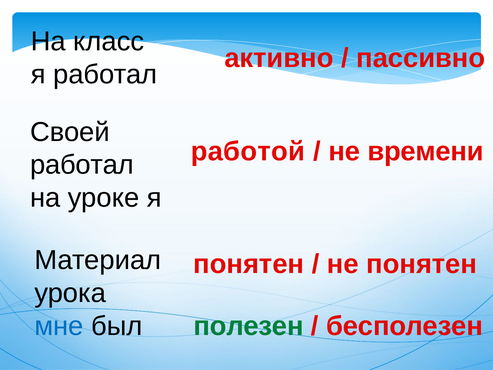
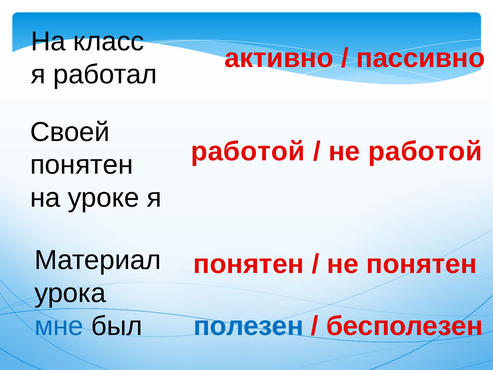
не времени: времени -> работой
работал at (82, 165): работал -> понятен
полезен colour: green -> blue
